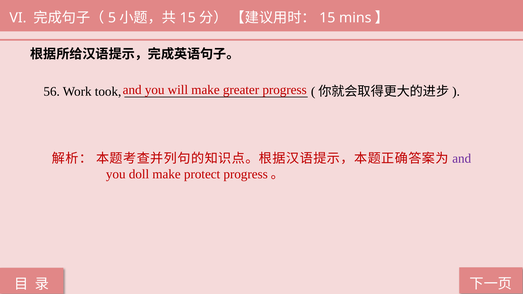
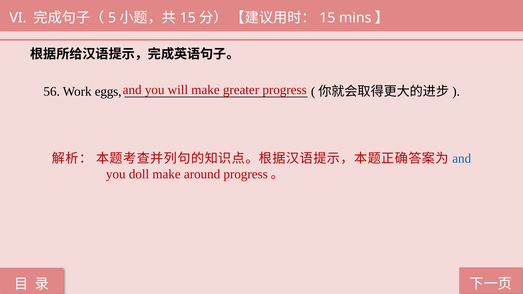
took: took -> eggs
and at (462, 159) colour: purple -> blue
protect: protect -> around
